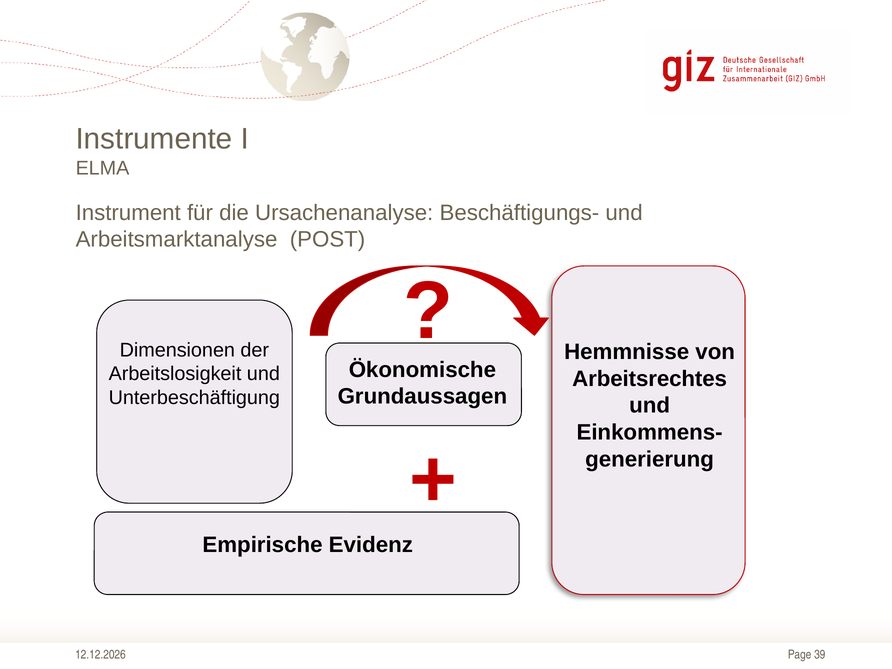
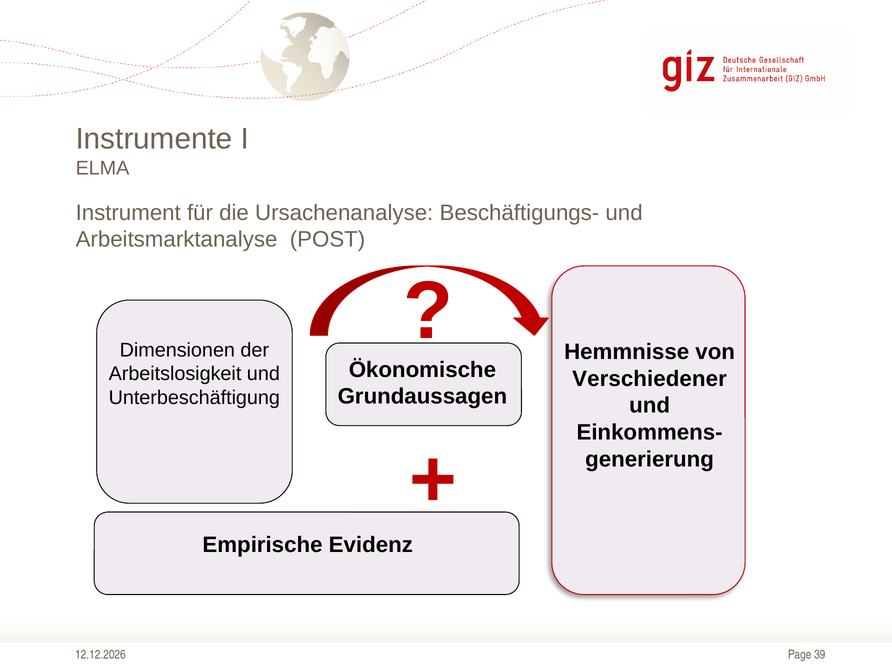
Arbeitsrechtes: Arbeitsrechtes -> Verschiedener
